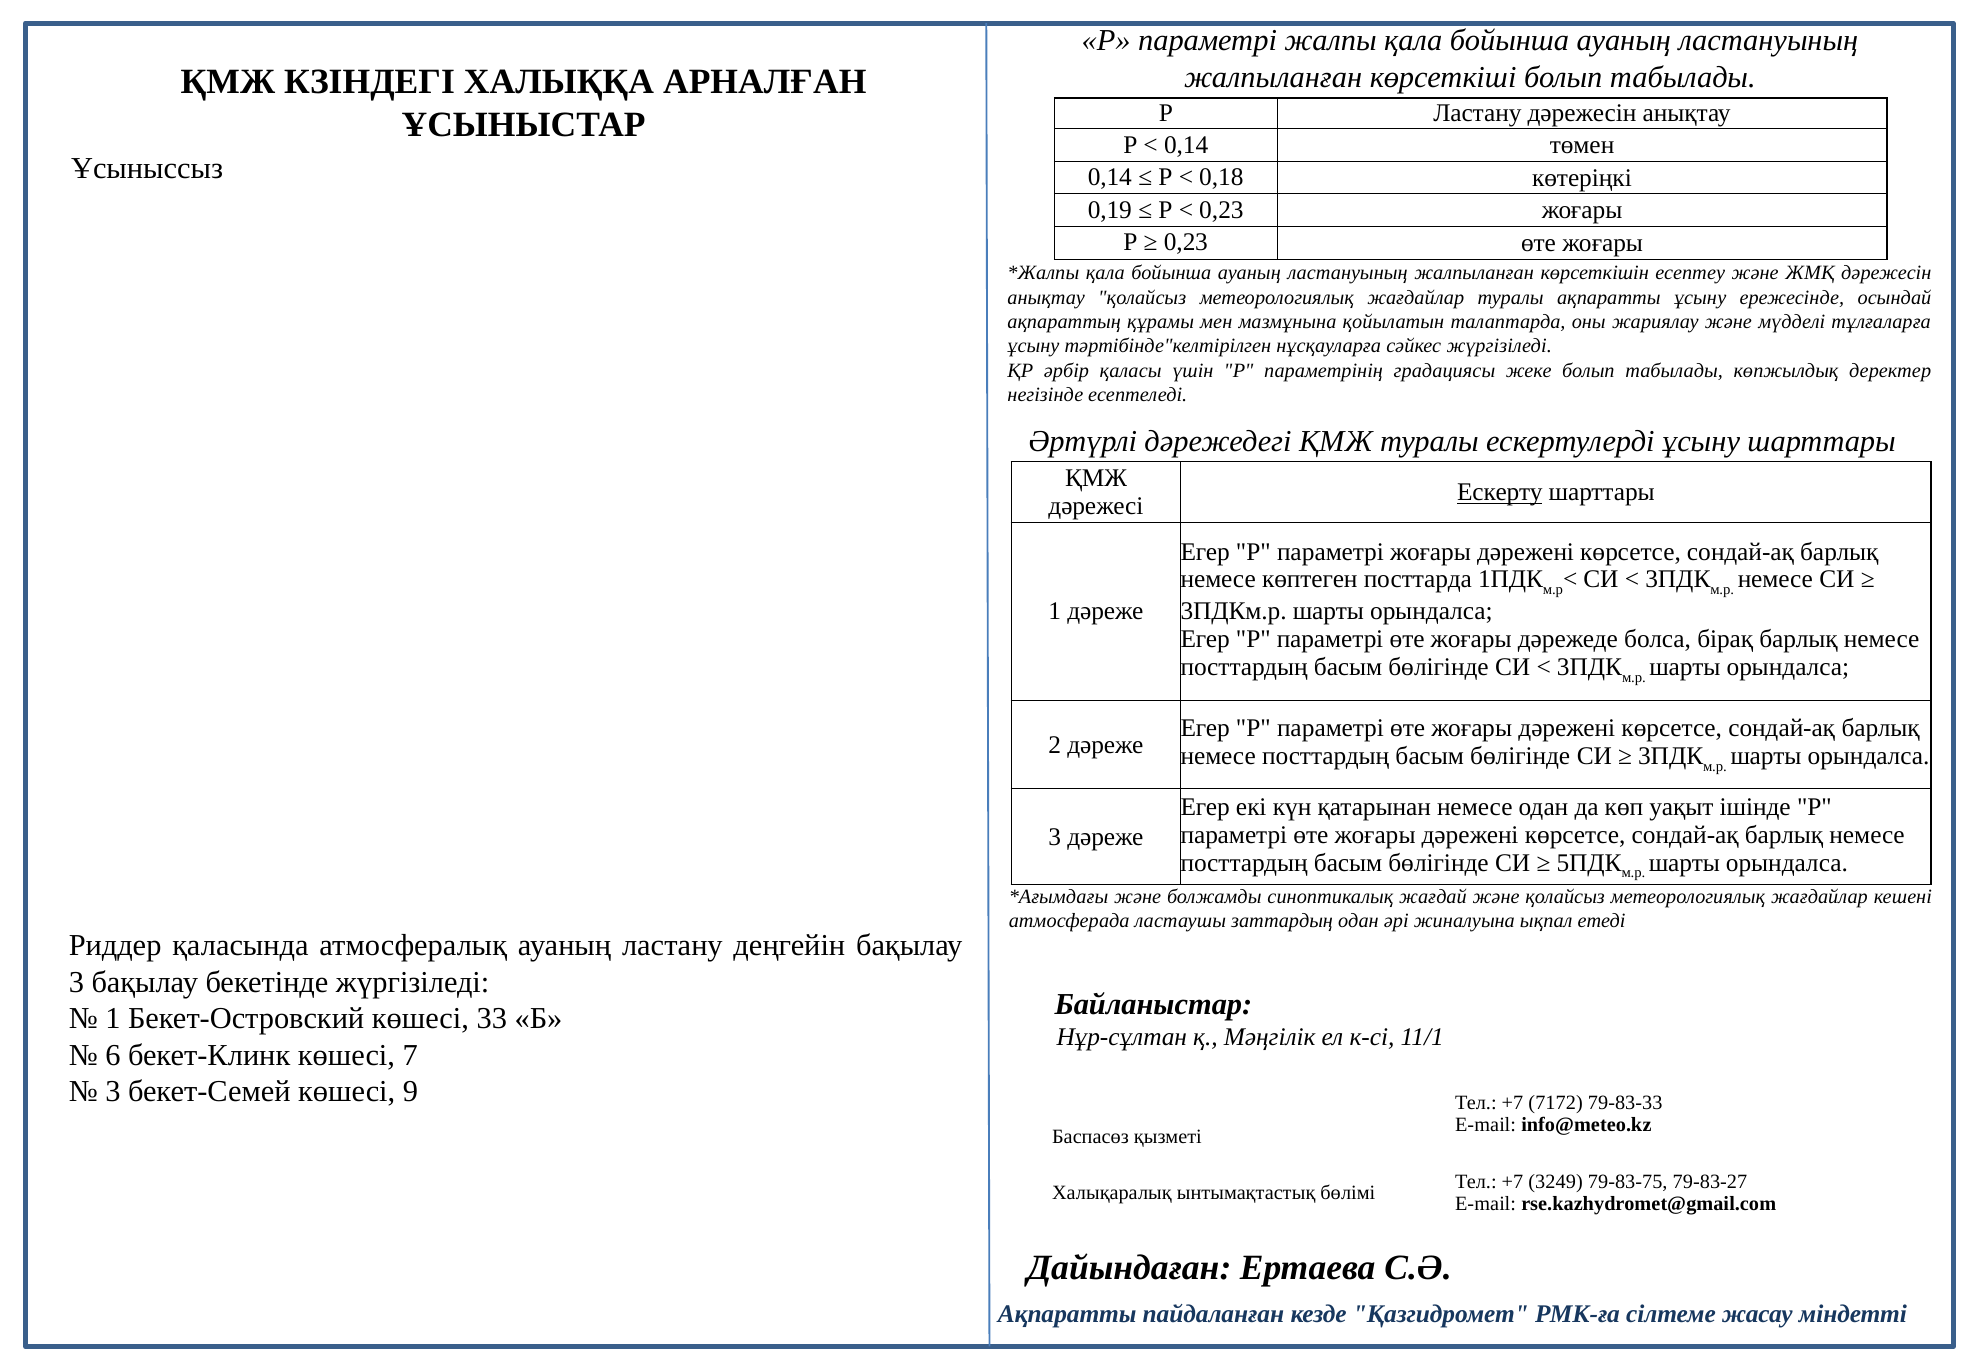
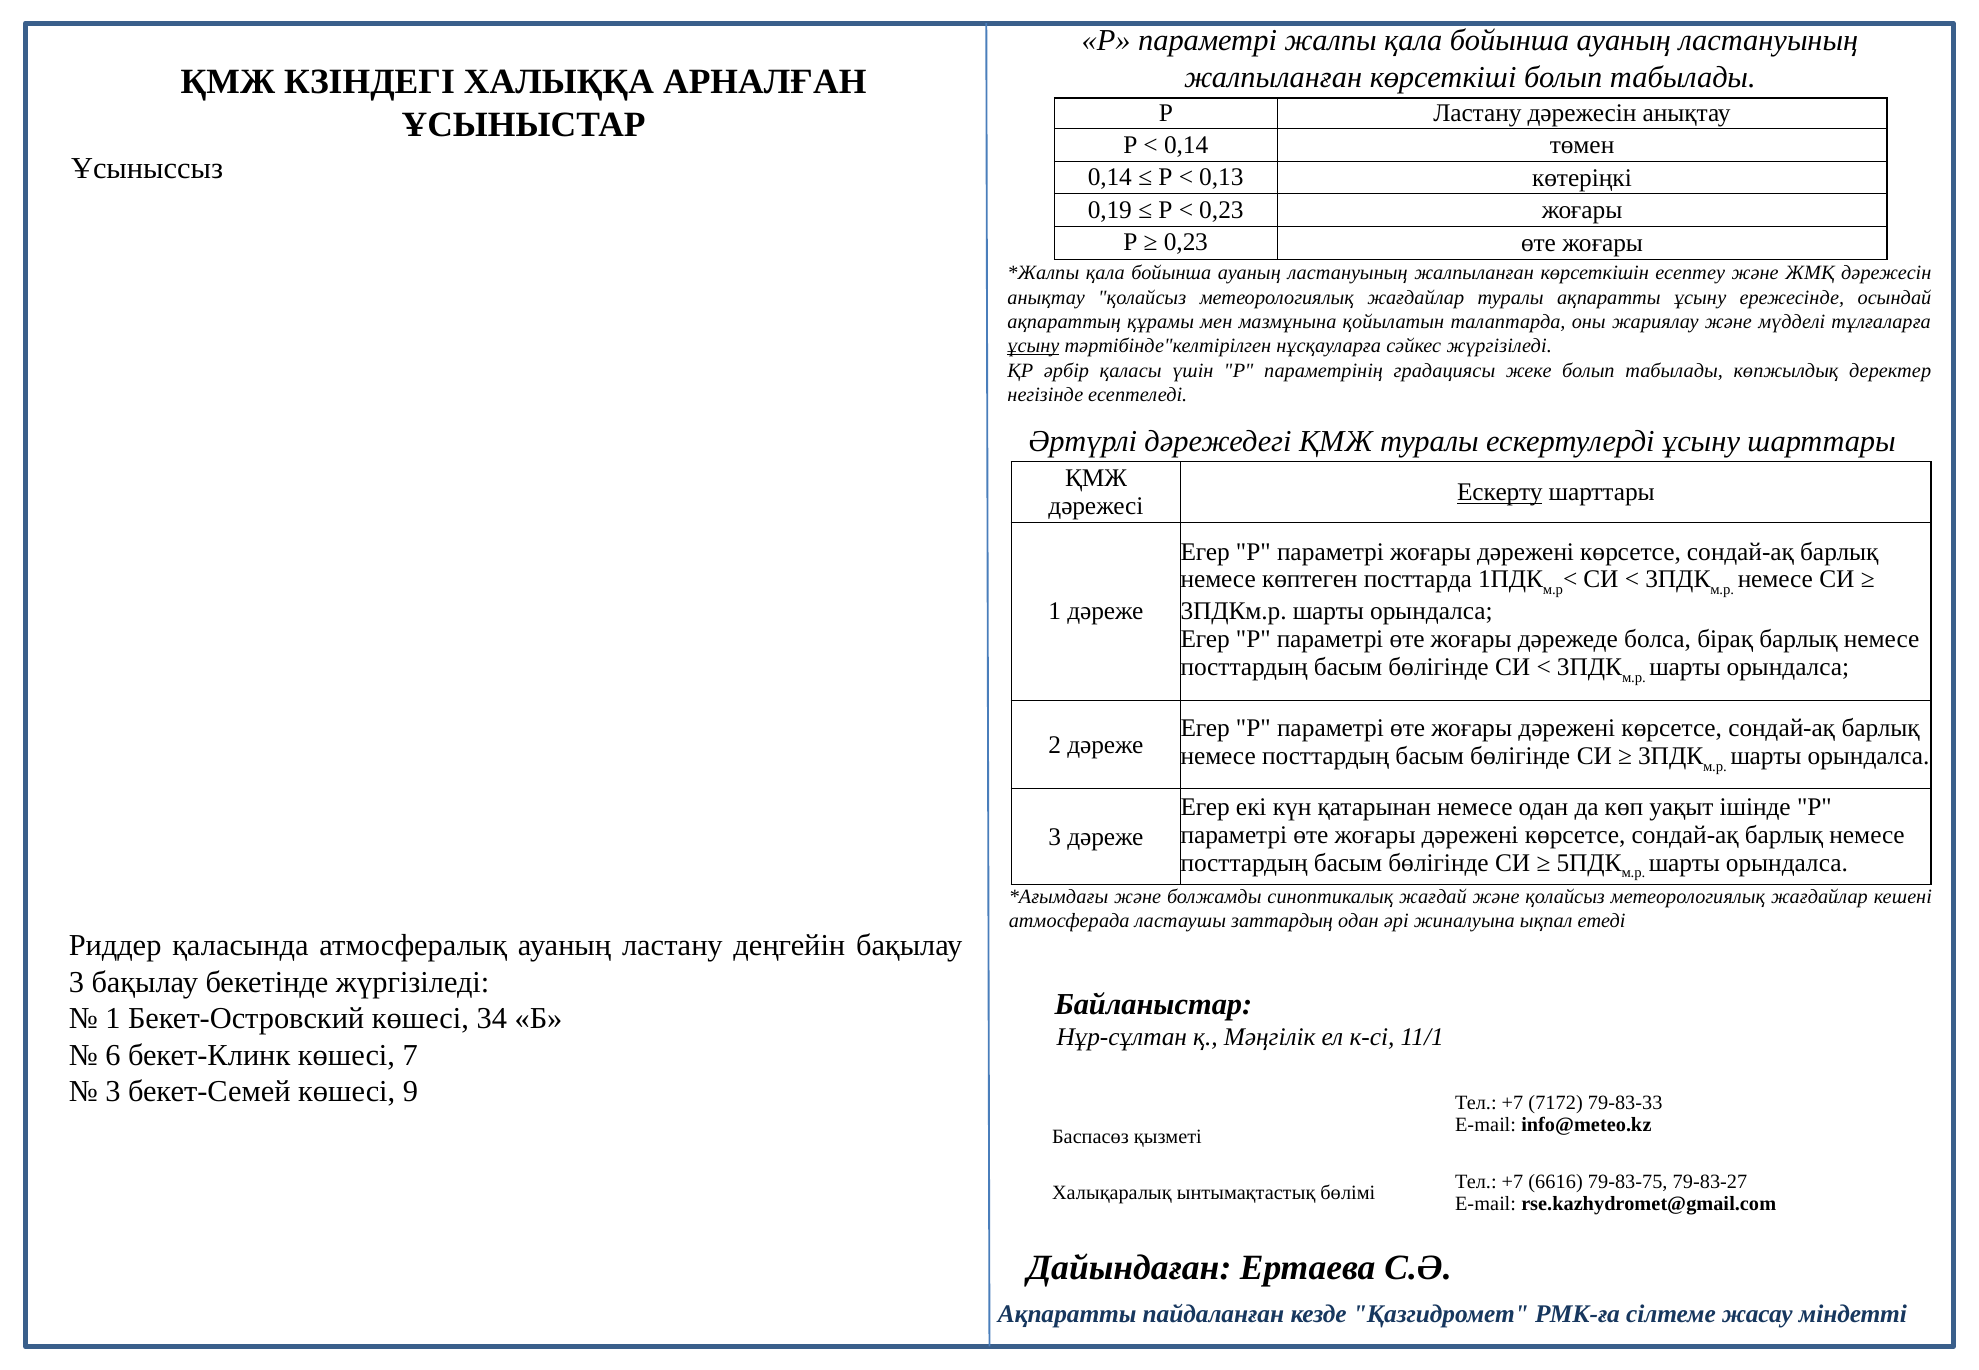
0,18: 0,18 -> 0,13
ұсыну at (1033, 346) underline: none -> present
33: 33 -> 34
3249: 3249 -> 6616
